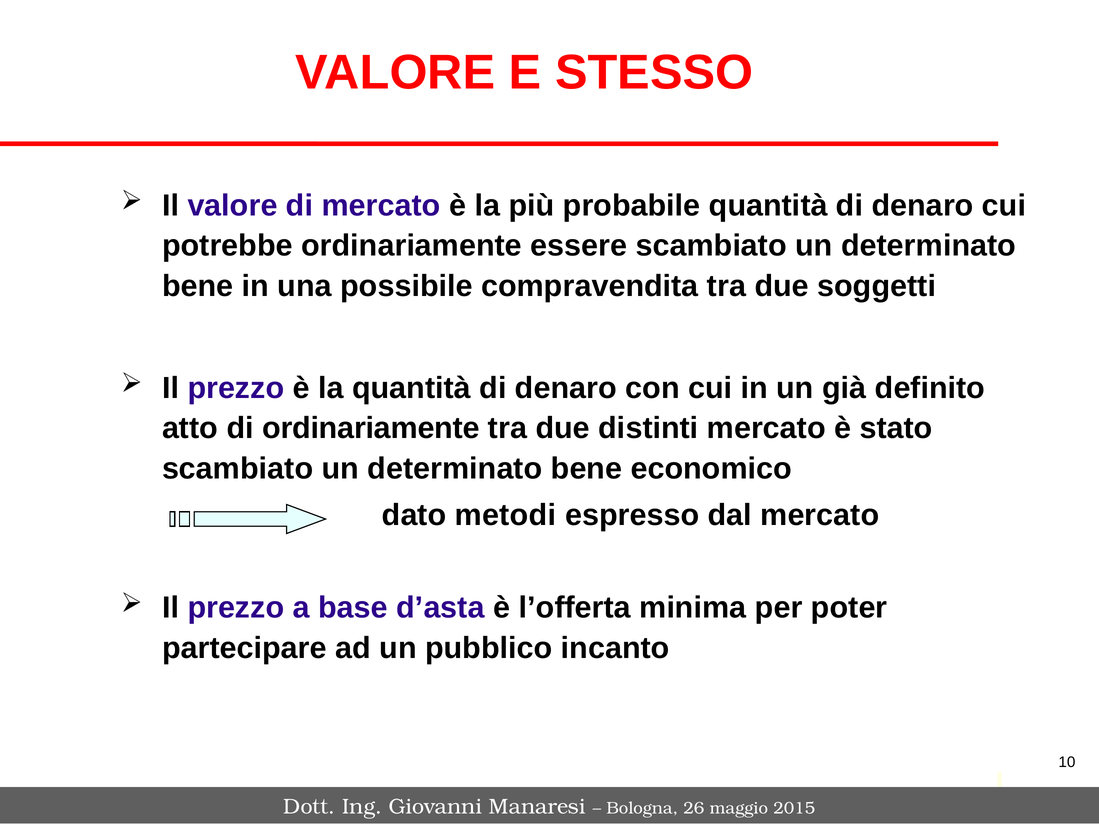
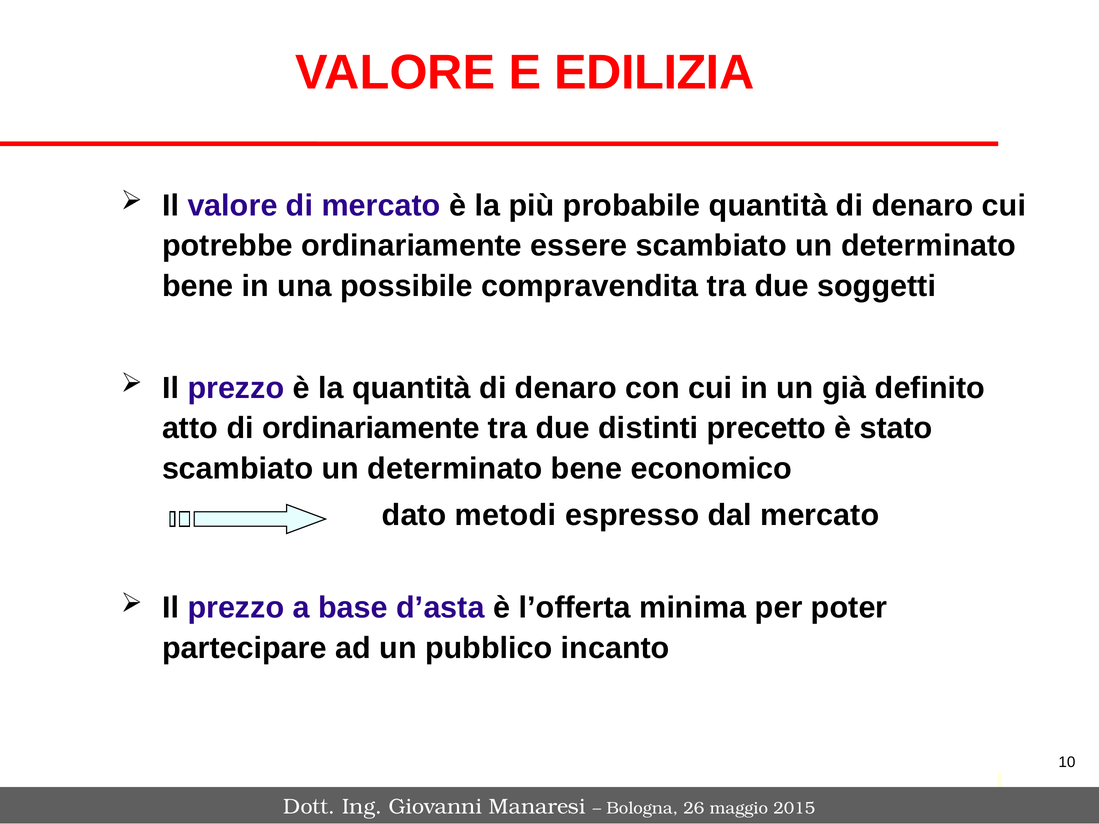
STESSO: STESSO -> EDILIZIA
distinti mercato: mercato -> precetto
